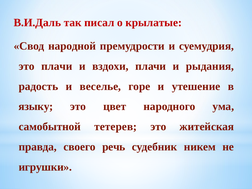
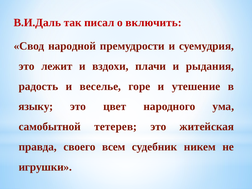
крылатые: крылатые -> включить
это плачи: плачи -> лежит
речь: речь -> всем
